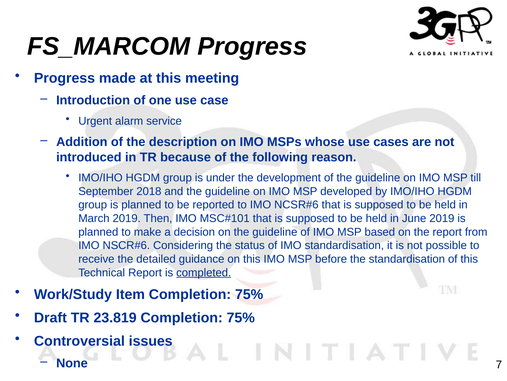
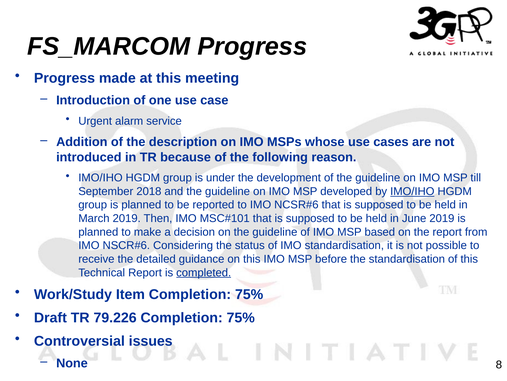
IMO/IHO at (412, 191) underline: none -> present
23.819: 23.819 -> 79.226
7: 7 -> 8
